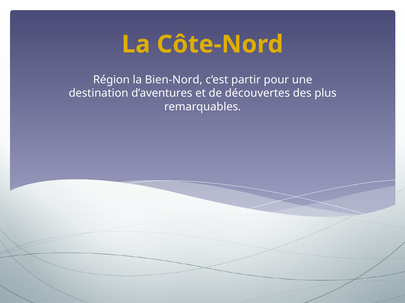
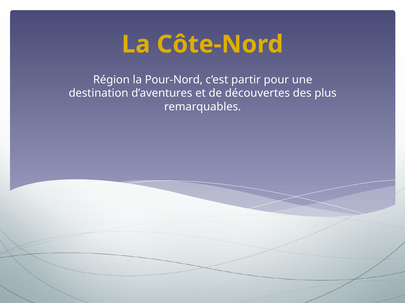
Bien-Nord: Bien-Nord -> Pour-Nord
